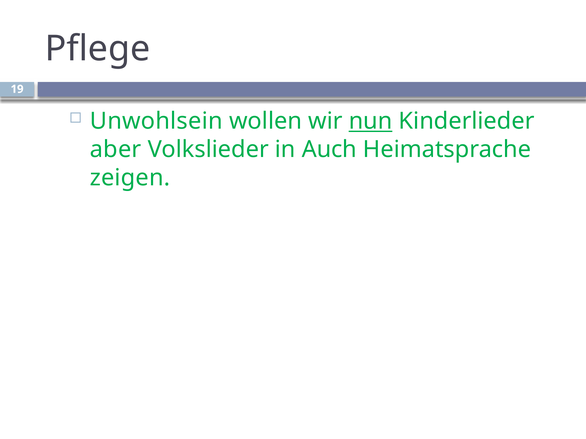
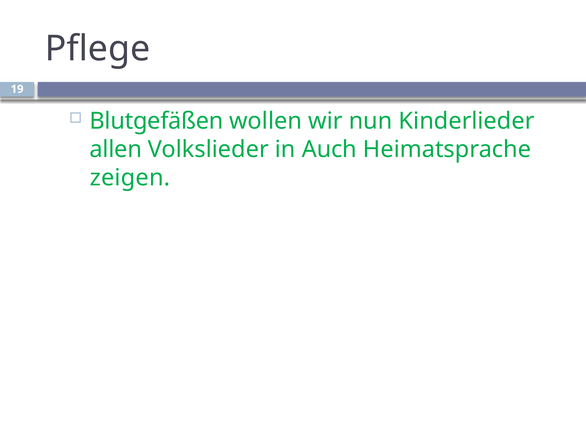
Unwohlsein: Unwohlsein -> Blutgefäßen
nun underline: present -> none
aber: aber -> allen
